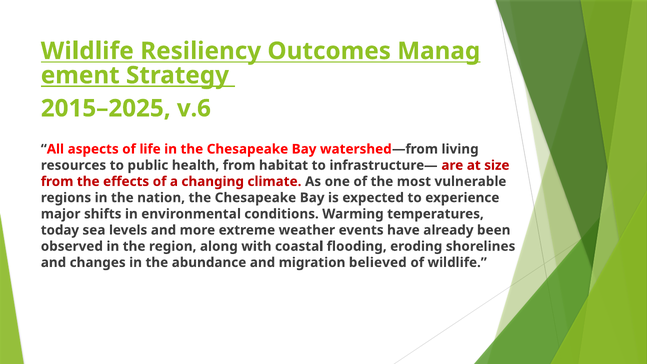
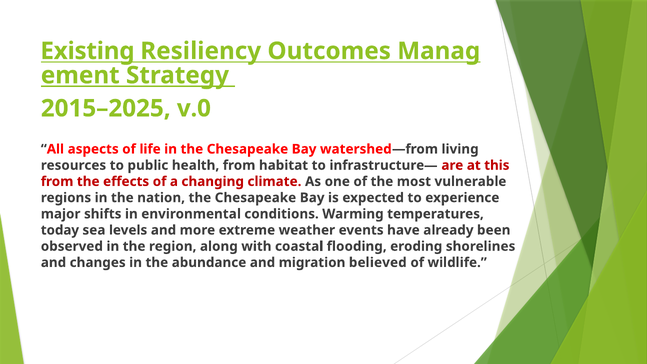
Wildlife at (87, 51): Wildlife -> Existing
v.6: v.6 -> v.0
size: size -> this
